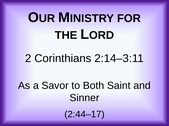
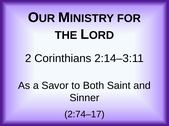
2:44–17: 2:44–17 -> 2:74–17
